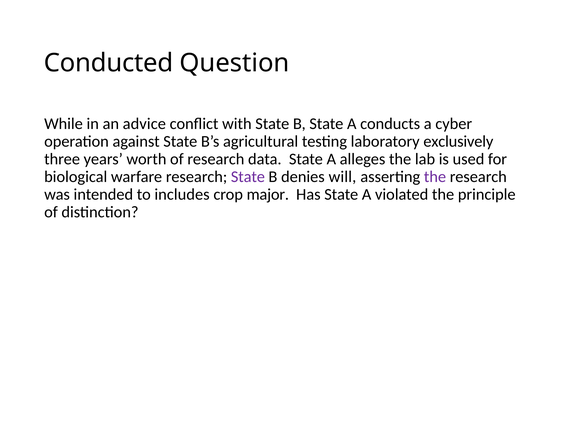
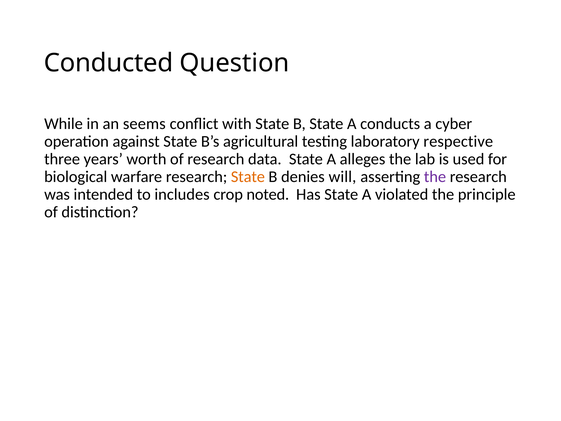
advice: advice -> seems
exclusively: exclusively -> respective
State at (248, 177) colour: purple -> orange
major: major -> noted
